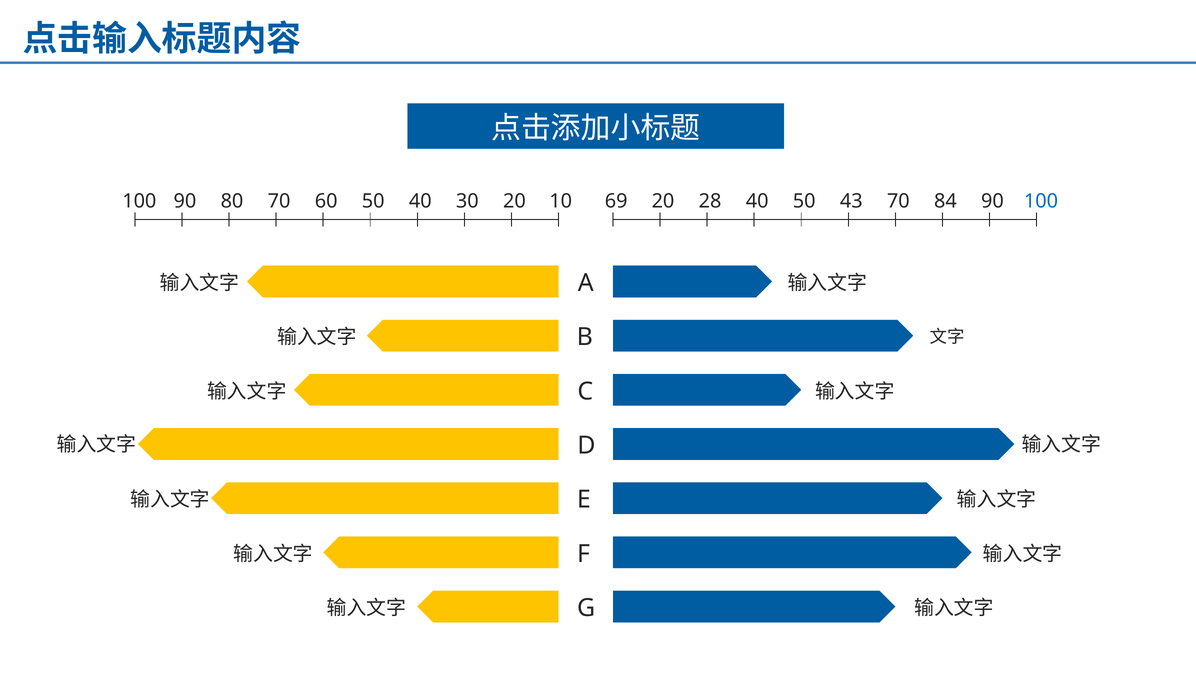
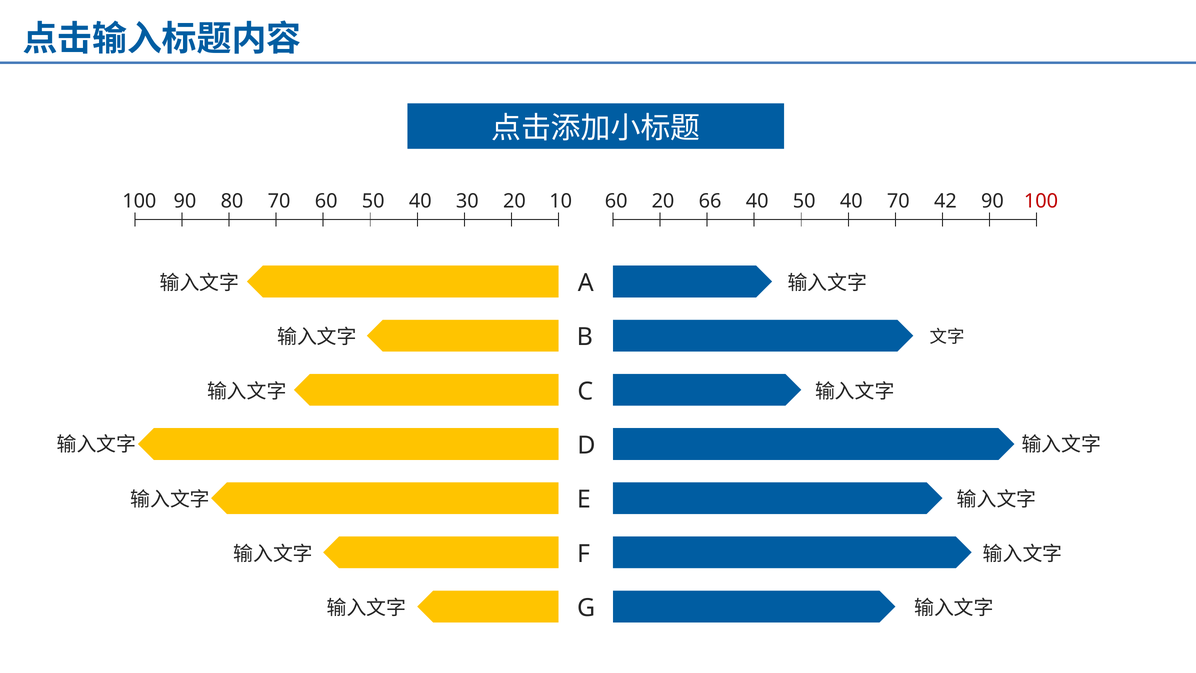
100 69: 69 -> 60
28: 28 -> 66
50 43: 43 -> 40
84: 84 -> 42
100 at (1041, 201) colour: blue -> red
